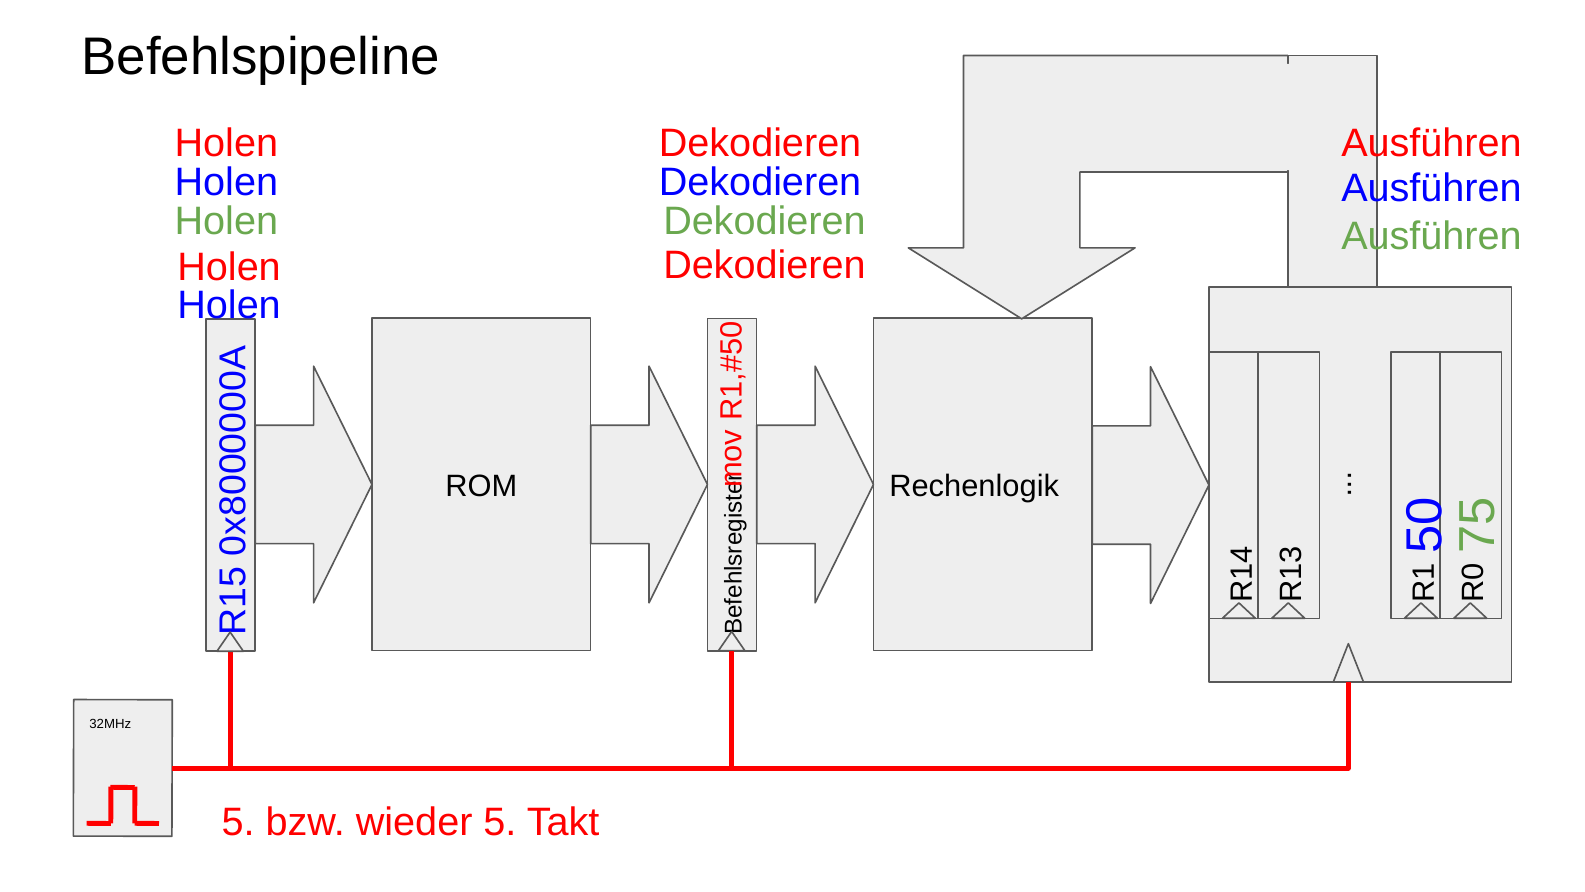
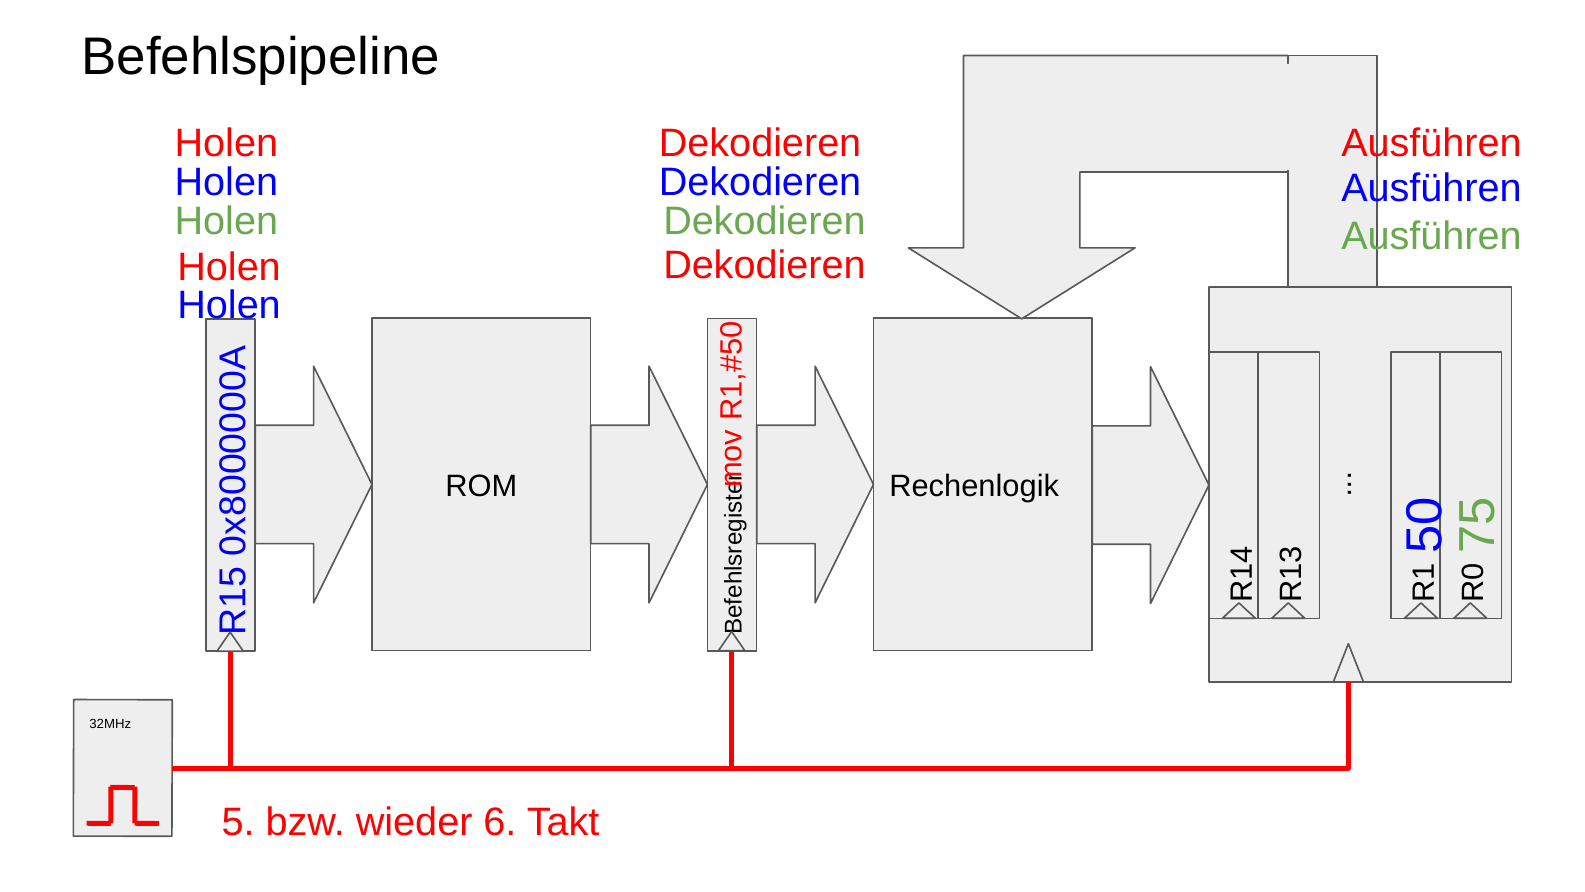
wieder 5: 5 -> 6
